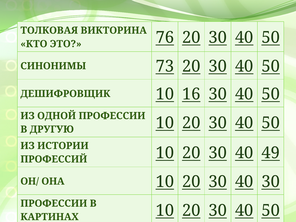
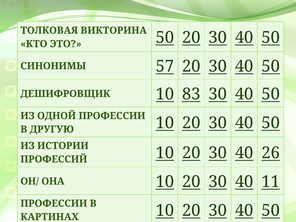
ЭТО 76: 76 -> 50
73: 73 -> 57
16: 16 -> 83
49: 49 -> 26
40 30: 30 -> 11
